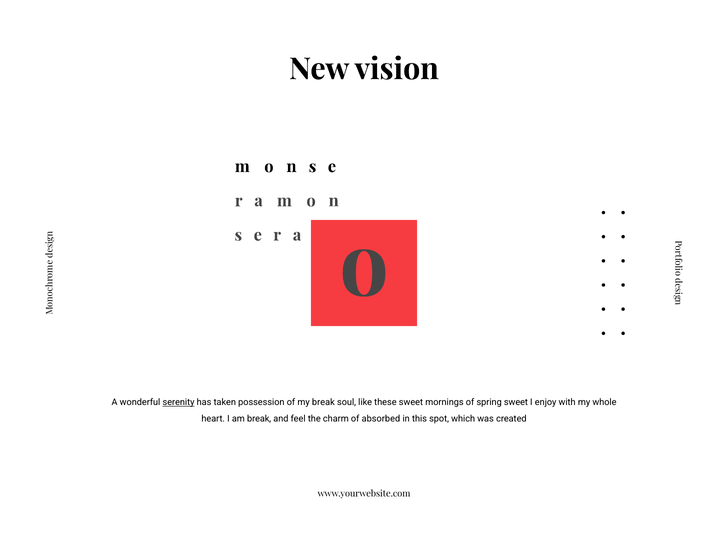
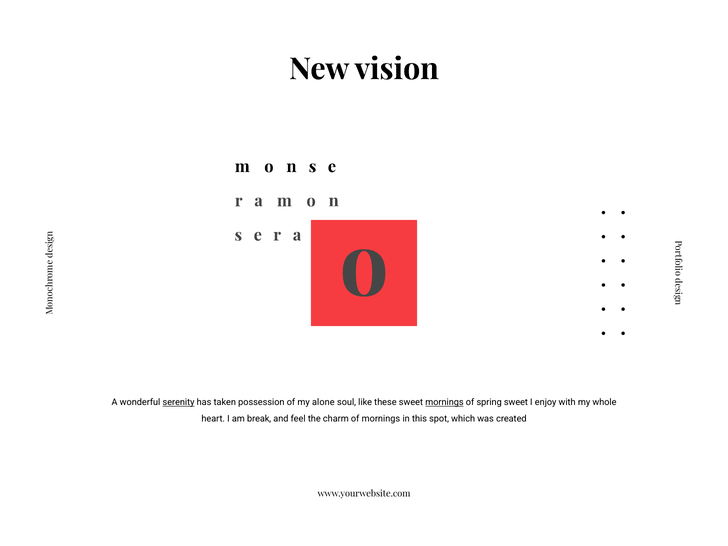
my break: break -> alone
mornings at (444, 402) underline: none -> present
of absorbed: absorbed -> mornings
